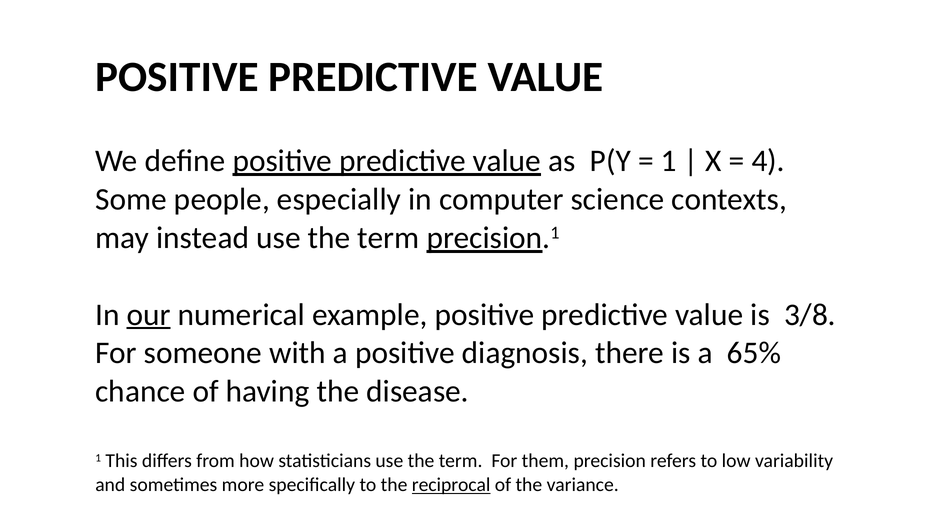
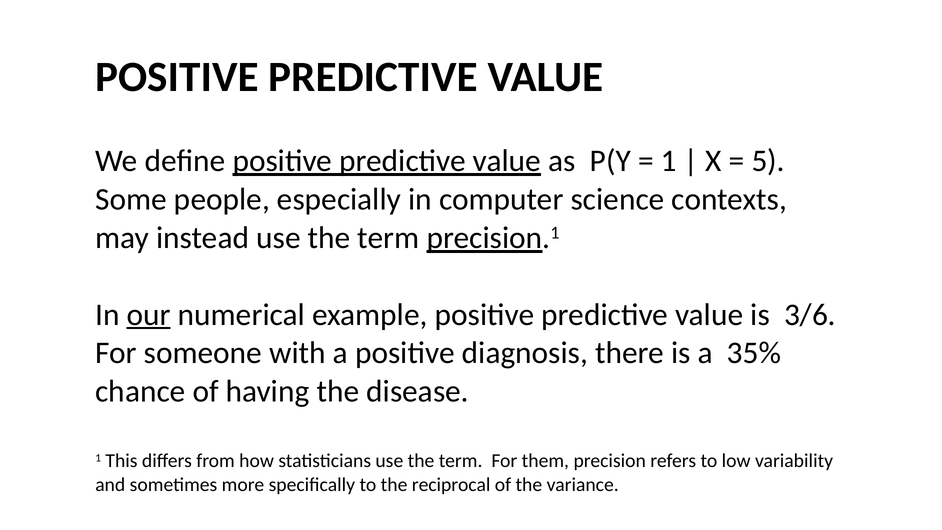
4: 4 -> 5
3/8: 3/8 -> 3/6
65%: 65% -> 35%
reciprocal underline: present -> none
